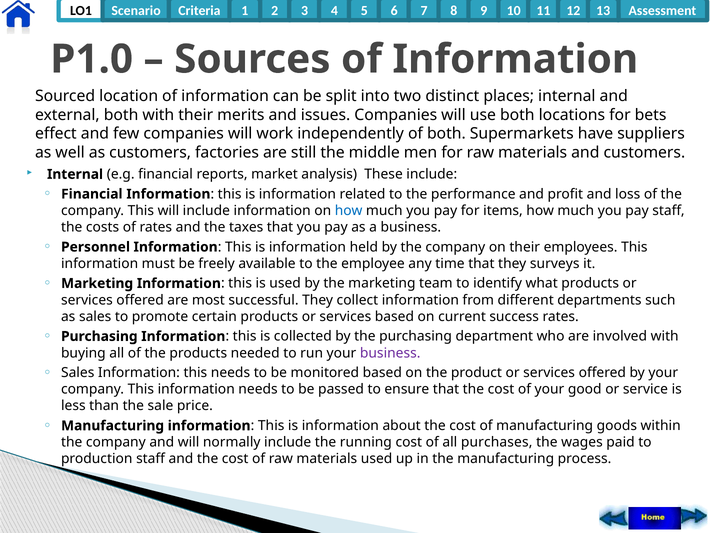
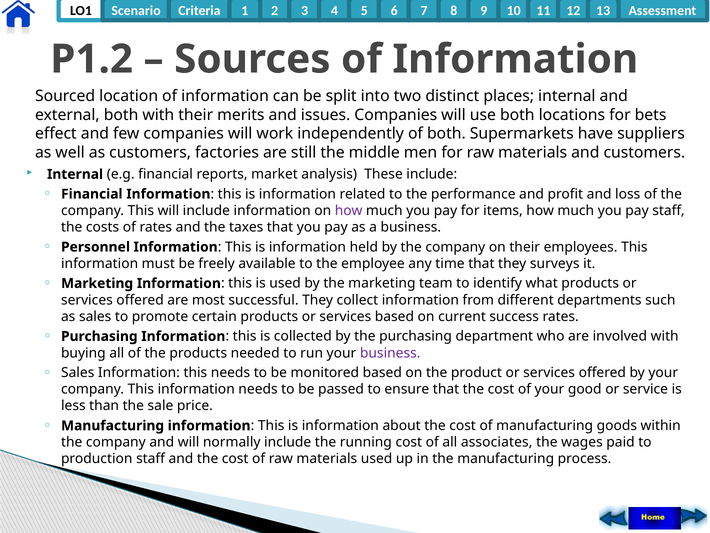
P1.0: P1.0 -> P1.2
how at (349, 210) colour: blue -> purple
purchases: purchases -> associates
